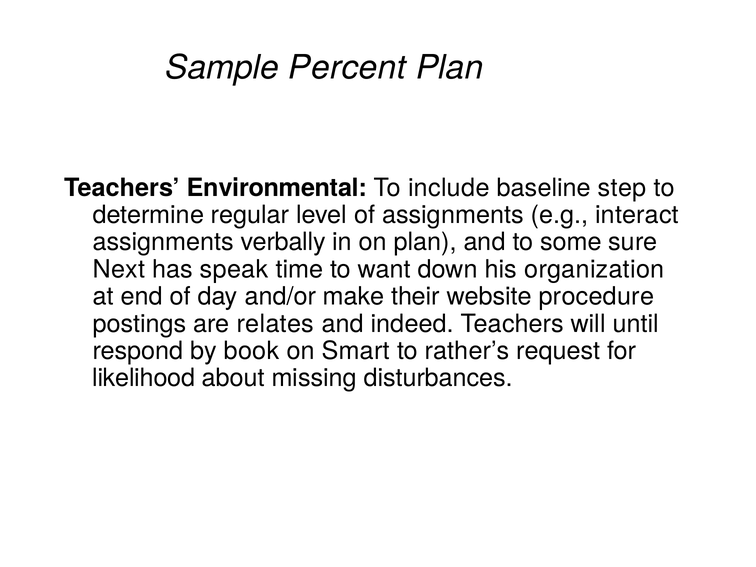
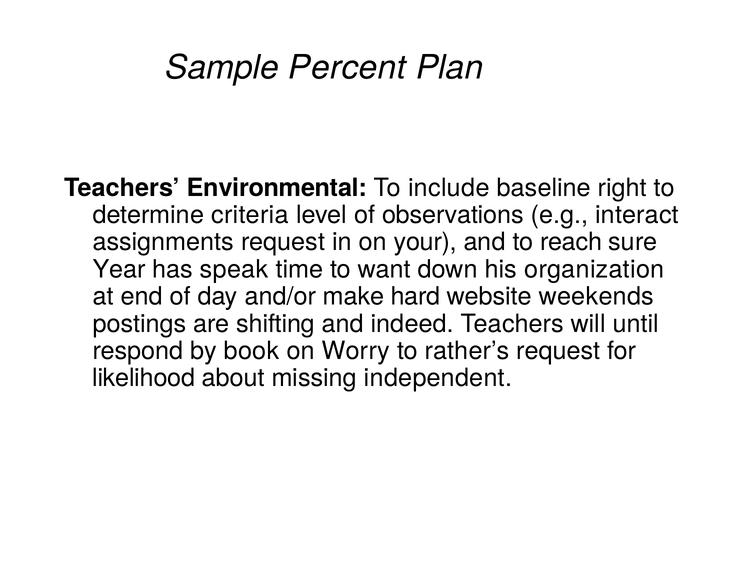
step: step -> right
regular: regular -> criteria
of assignments: assignments -> observations
assignments verbally: verbally -> request
on plan: plan -> your
some: some -> reach
Next: Next -> Year
their: their -> hard
procedure: procedure -> weekends
relates: relates -> shifting
Smart: Smart -> Worry
disturbances: disturbances -> independent
